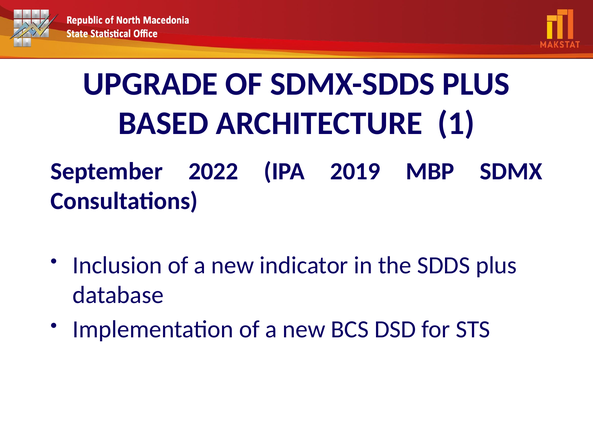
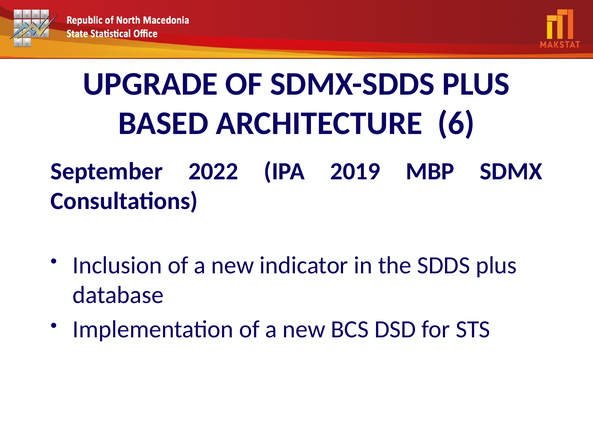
1: 1 -> 6
